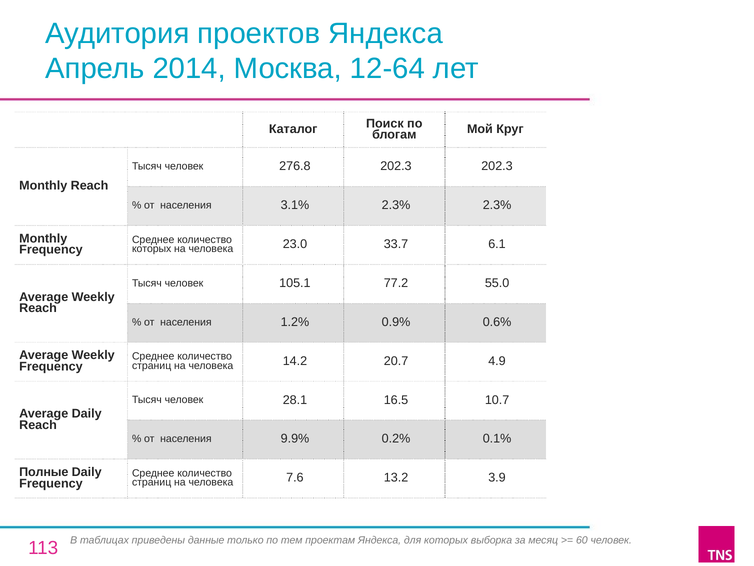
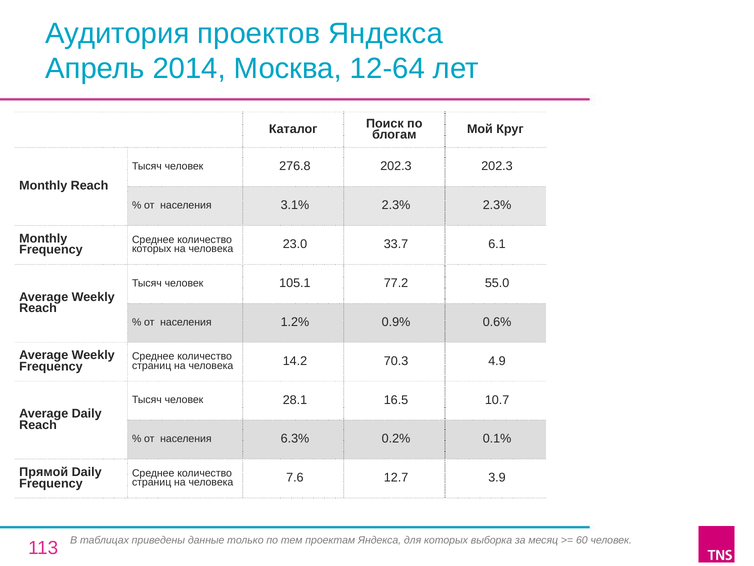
20.7: 20.7 -> 70.3
9.9%: 9.9% -> 6.3%
Полные: Полные -> Прямой
13.2: 13.2 -> 12.7
